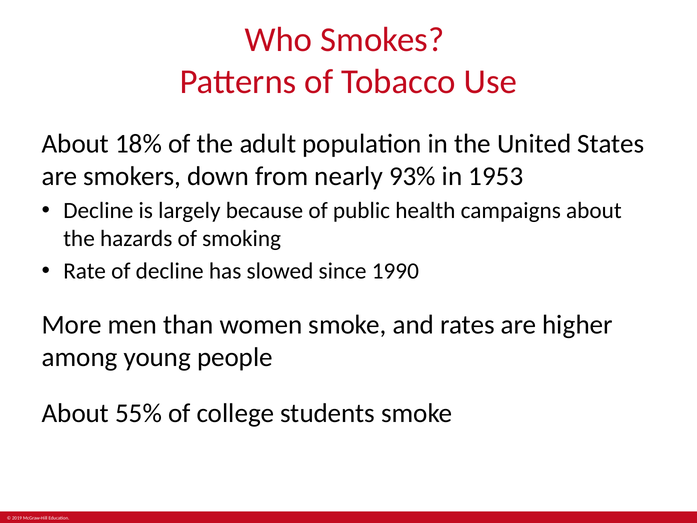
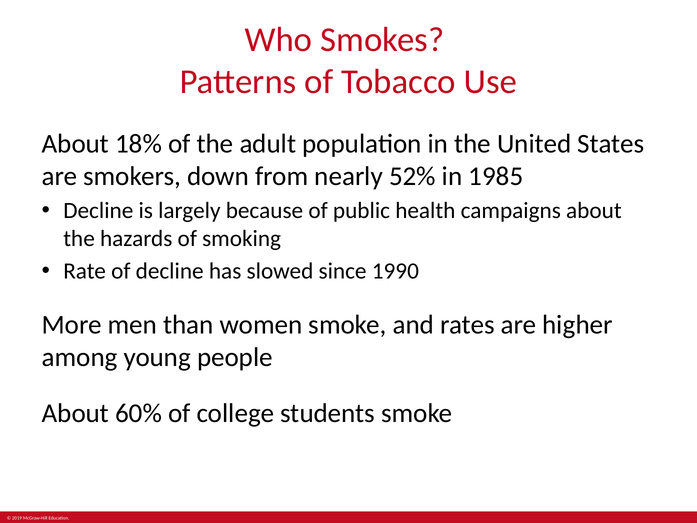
93%: 93% -> 52%
1953: 1953 -> 1985
55%: 55% -> 60%
